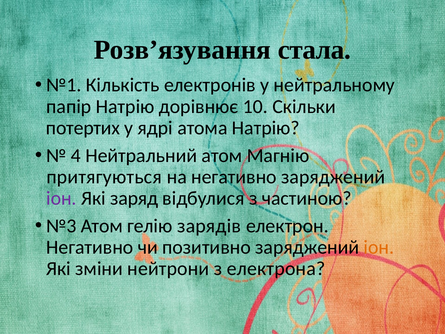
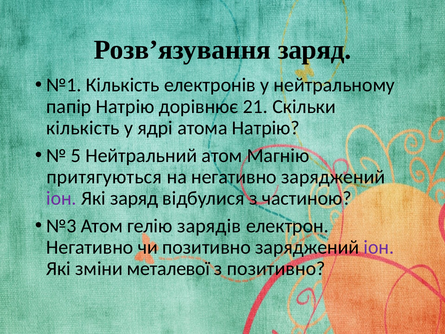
Розв’язування стала: стала -> заряд
10: 10 -> 21
потертих at (83, 128): потертих -> кількість
4: 4 -> 5
іон at (379, 247) colour: orange -> purple
нейтрони: нейтрони -> металевої
з електрона: електрона -> позитивно
